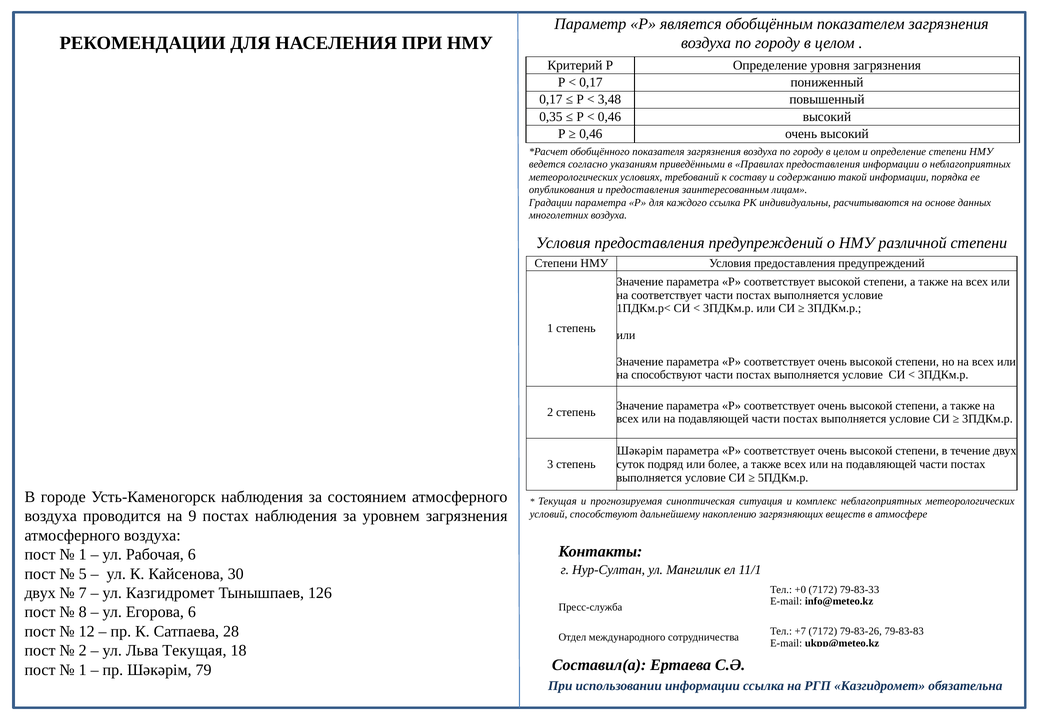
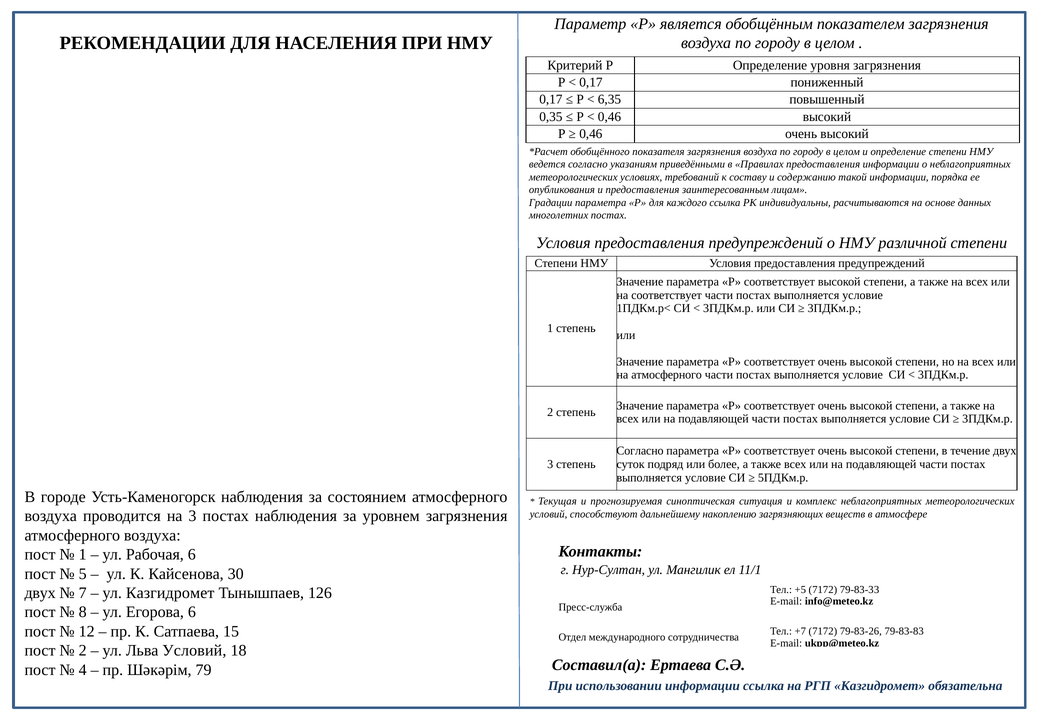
3,48: 3,48 -> 6,35
многолетних воздуха: воздуха -> постах
на способствуют: способствуют -> атмосферного
Шәкәрім at (640, 450): Шәкәрім -> Согласно
на 9: 9 -> 3
+0: +0 -> +5
28: 28 -> 15
Льва Текущая: Текущая -> Условий
1 at (83, 669): 1 -> 4
